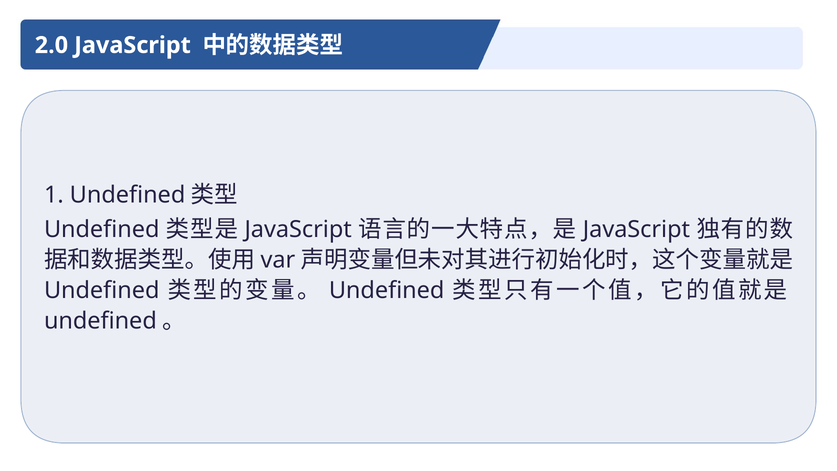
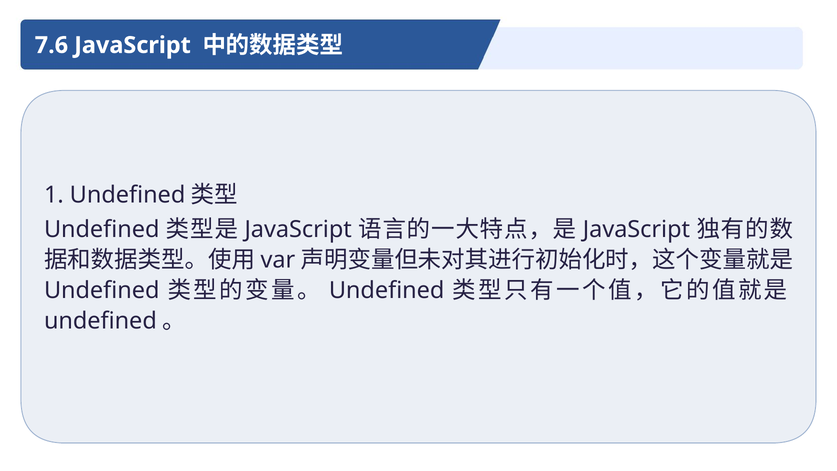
2.0: 2.0 -> 7.6
